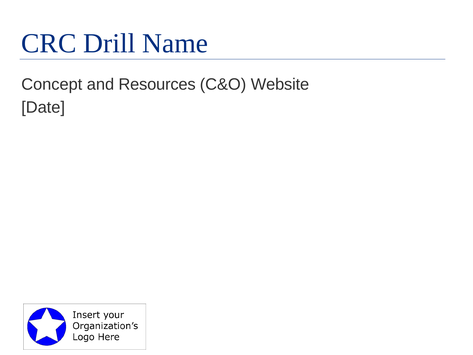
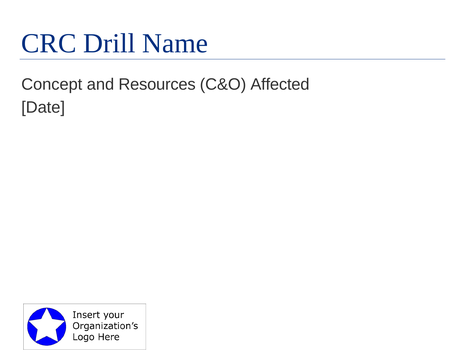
Website: Website -> Affected
